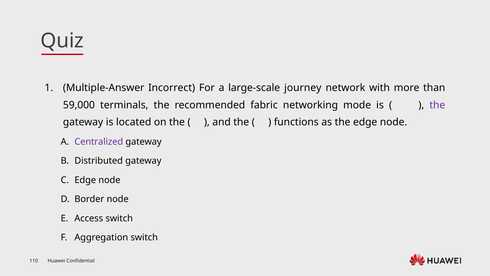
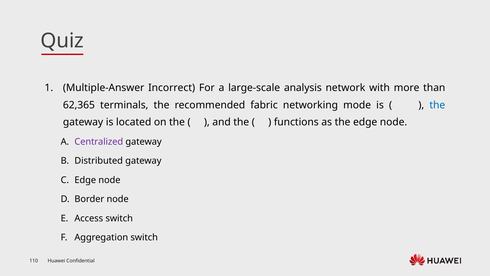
journey: journey -> analysis
59,000: 59,000 -> 62,365
the at (437, 105) colour: purple -> blue
